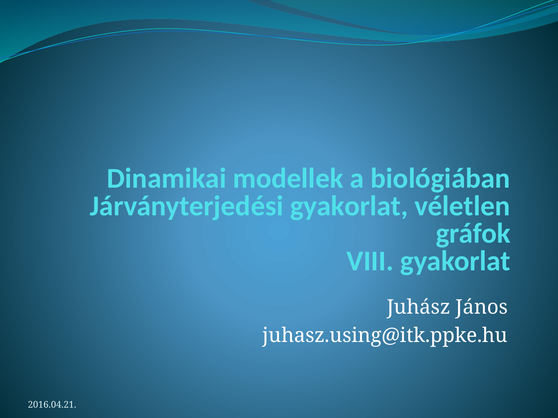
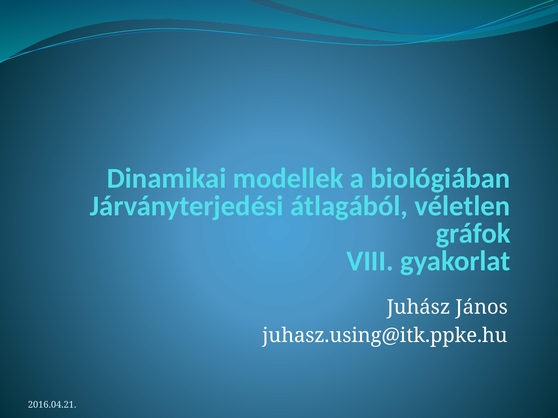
Járványterjedési gyakorlat: gyakorlat -> átlagából
